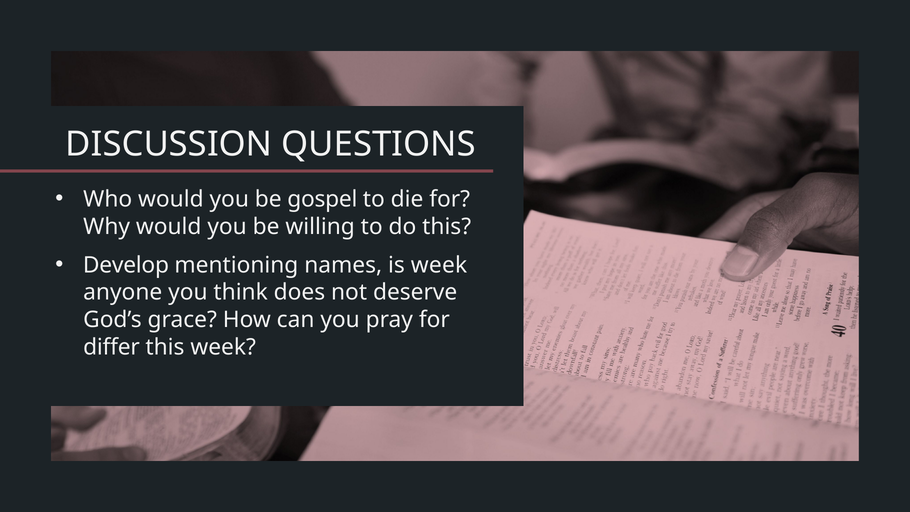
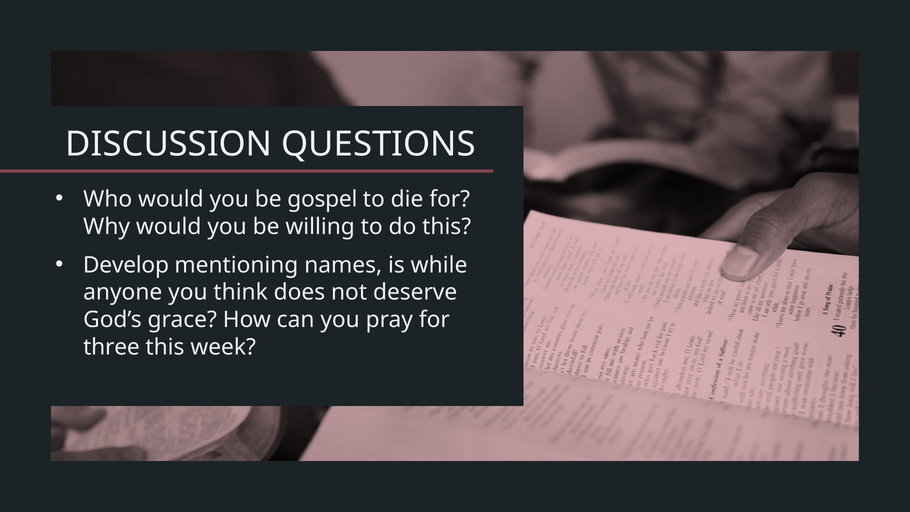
is week: week -> while
differ: differ -> three
